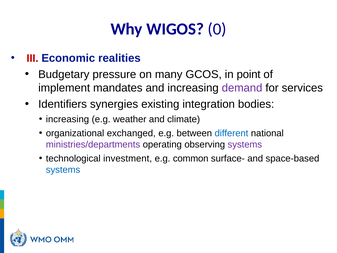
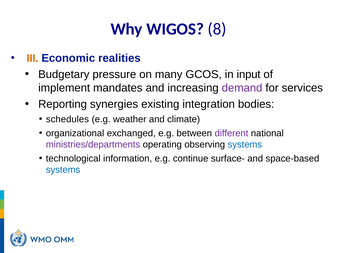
0: 0 -> 8
III colour: red -> orange
point: point -> input
Identifiers: Identifiers -> Reporting
increasing at (67, 119): increasing -> schedules
different colour: blue -> purple
systems at (245, 144) colour: purple -> blue
investment: investment -> information
common: common -> continue
